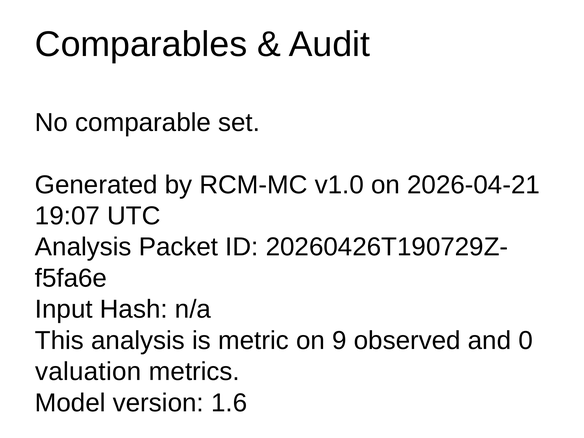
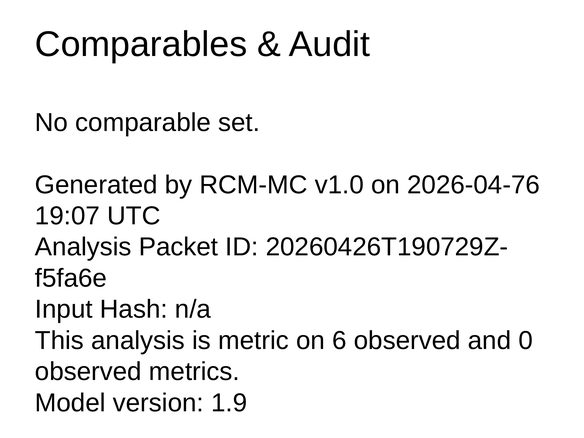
2026-04-21: 2026-04-21 -> 2026-04-76
9: 9 -> 6
valuation at (88, 372): valuation -> observed
1.6: 1.6 -> 1.9
